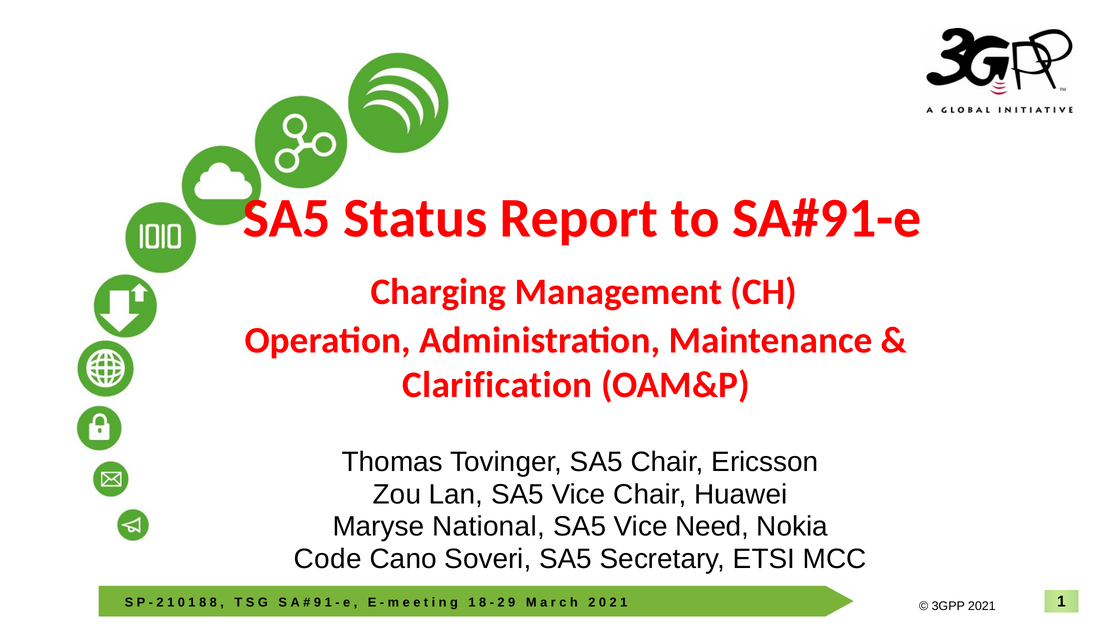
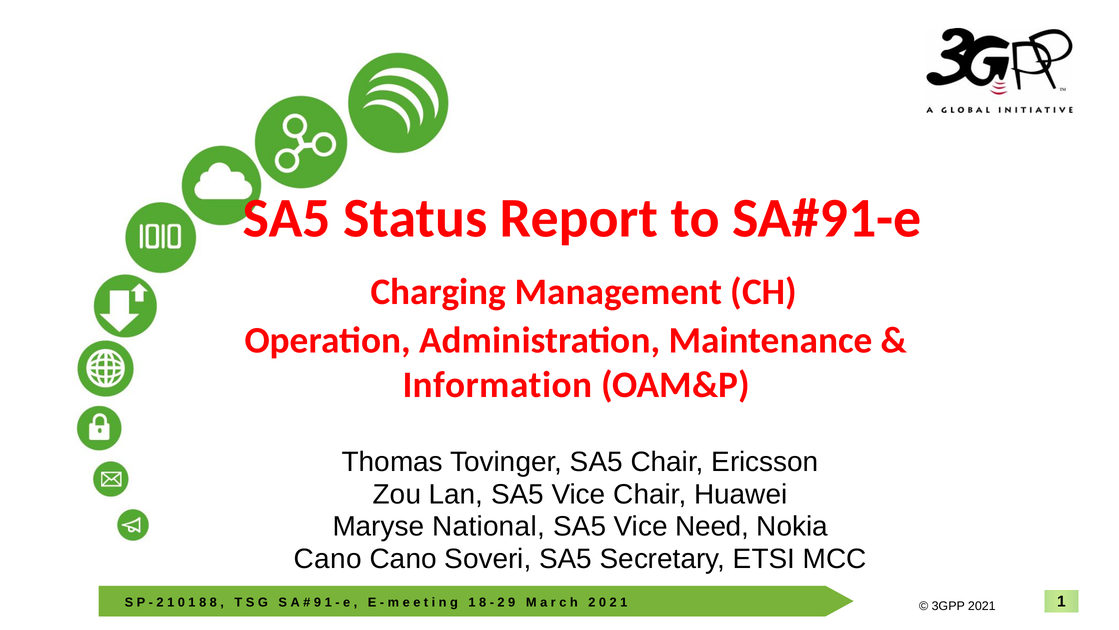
Clarification: Clarification -> Information
Code at (328, 559): Code -> Cano
